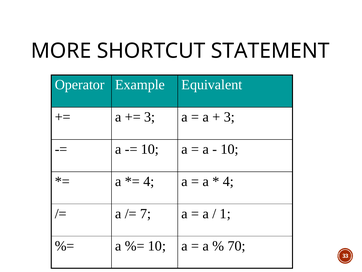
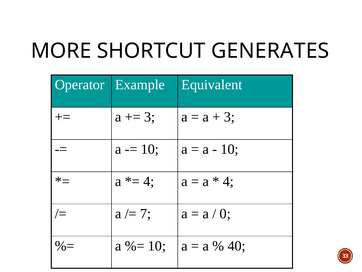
STATEMENT: STATEMENT -> GENERATES
1: 1 -> 0
70: 70 -> 40
